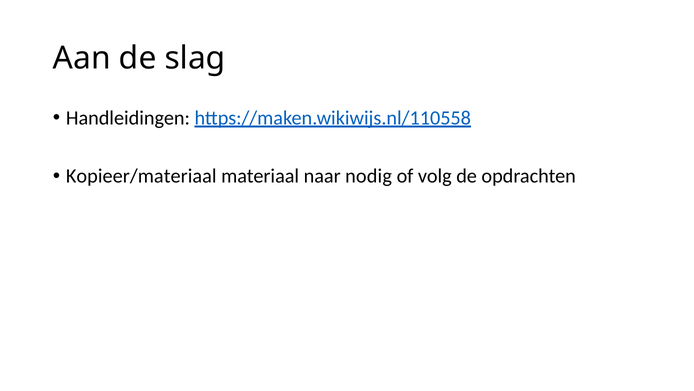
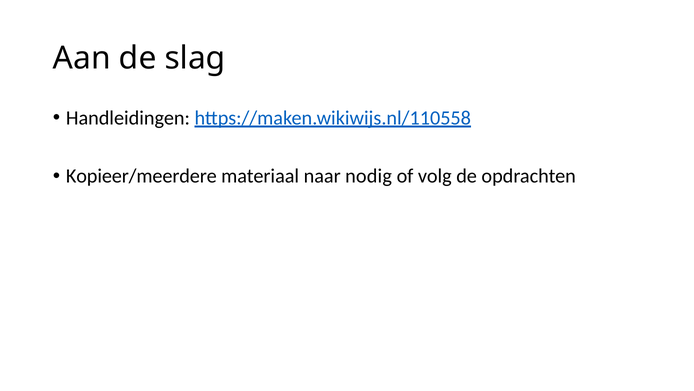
Kopieer/materiaal: Kopieer/materiaal -> Kopieer/meerdere
